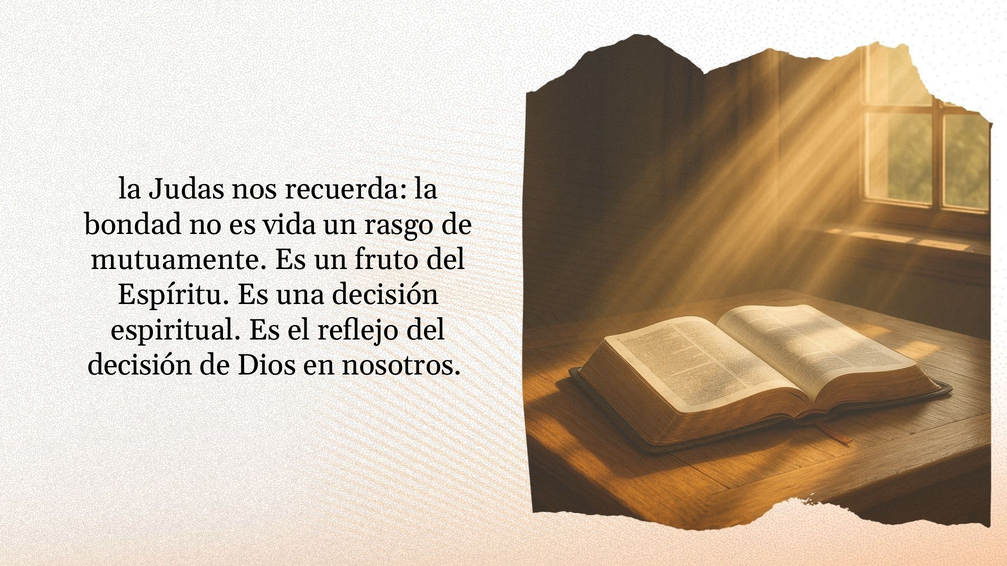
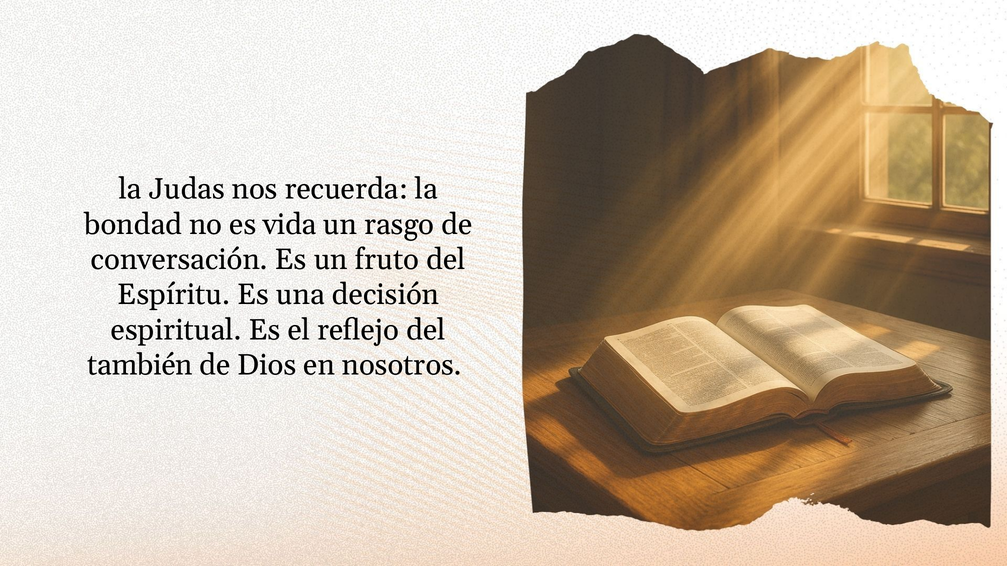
mutuamente: mutuamente -> conversación
decisión at (140, 366): decisión -> también
